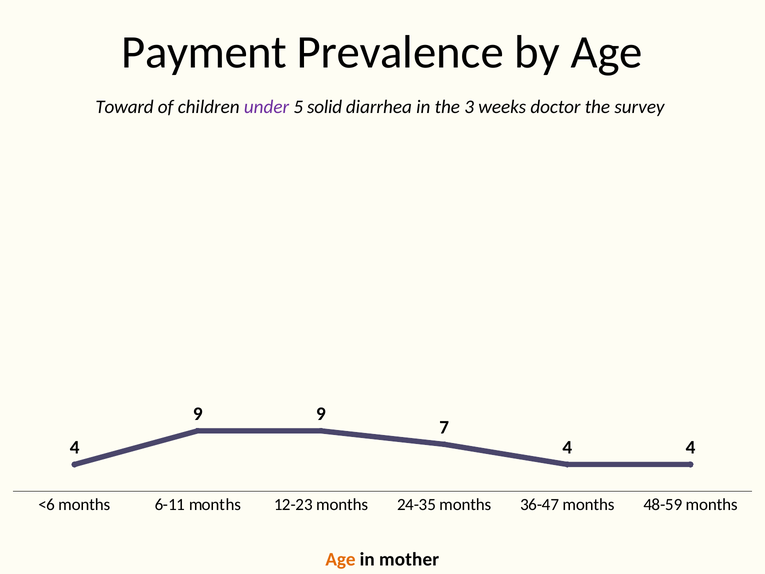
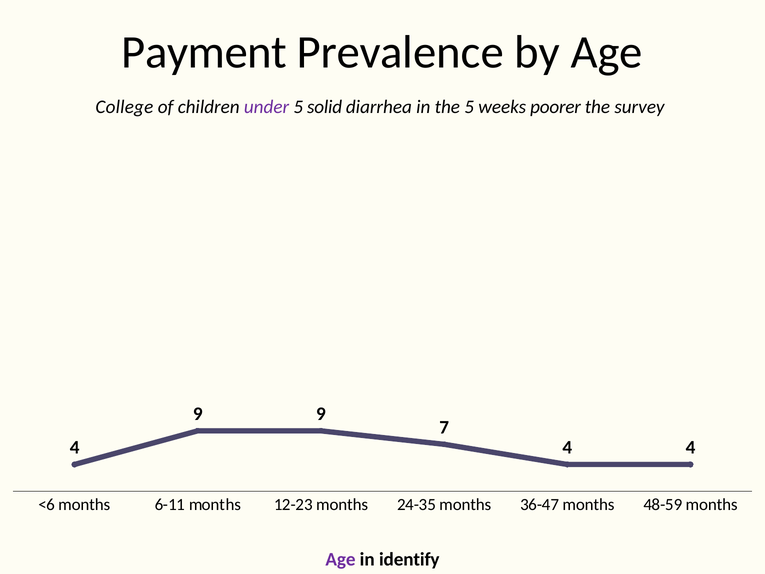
Toward: Toward -> College
the 3: 3 -> 5
doctor: doctor -> poorer
Age at (340, 559) colour: orange -> purple
mother: mother -> identify
